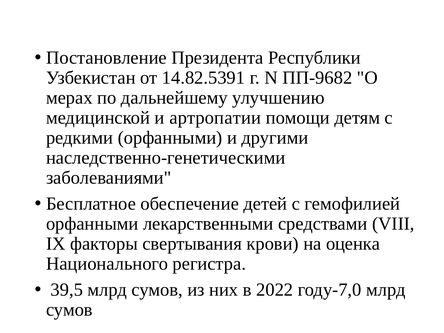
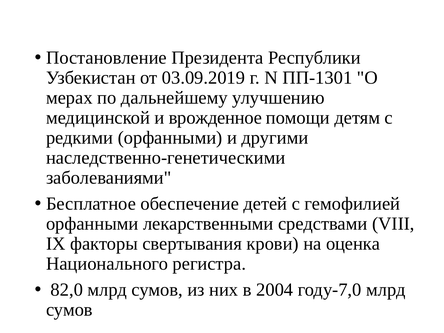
14.82.5391: 14.82.5391 -> 03.09.2019
ПП-9682: ПП-9682 -> ПП-1301
артропатии: артропатии -> врожденное
39,5: 39,5 -> 82,0
2022: 2022 -> 2004
